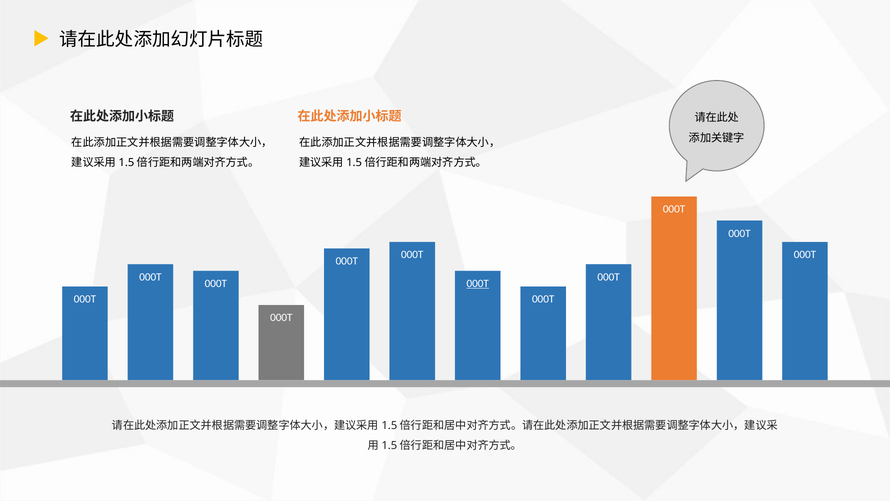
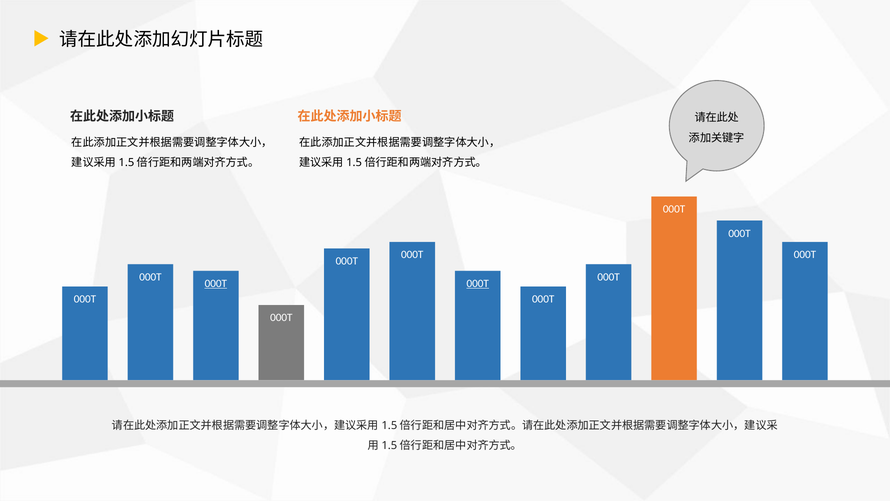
000T at (216, 283) underline: none -> present
